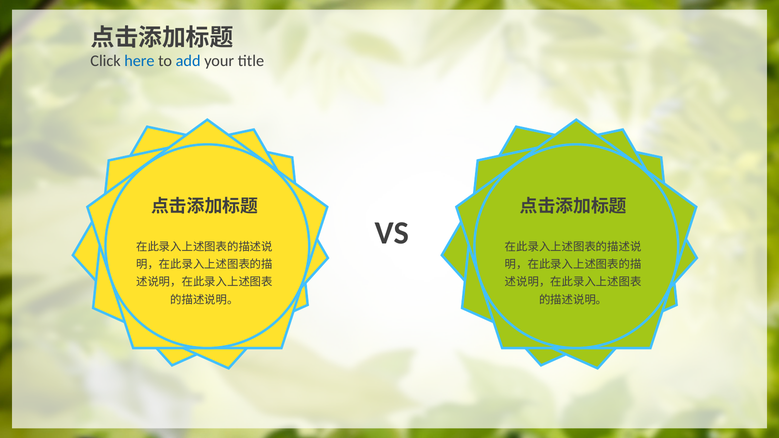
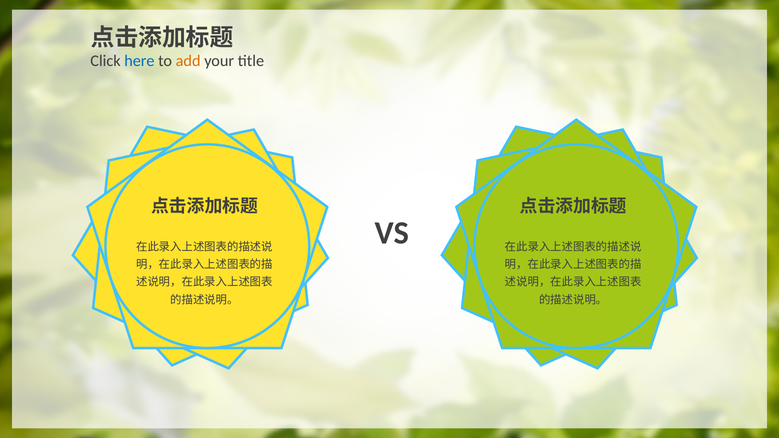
add colour: blue -> orange
